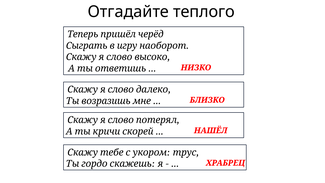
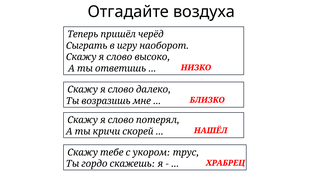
теплого: теплого -> воздуха
